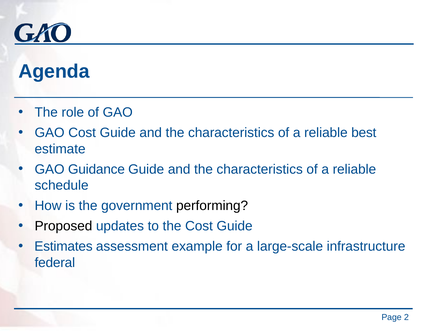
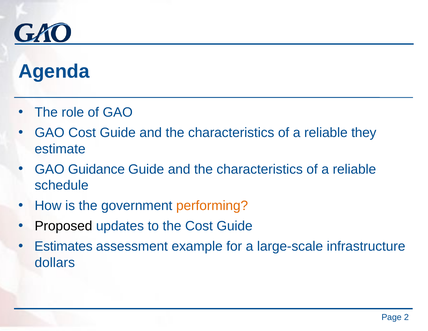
best: best -> they
performing colour: black -> orange
federal: federal -> dollars
